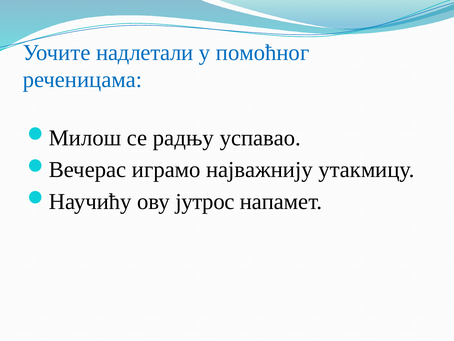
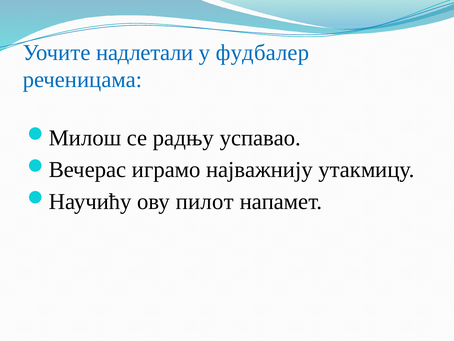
помоћног: помоћног -> фудбалер
јутрос: јутрос -> пилот
